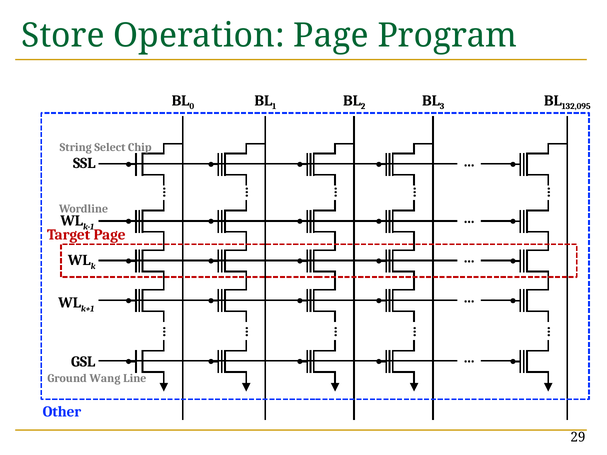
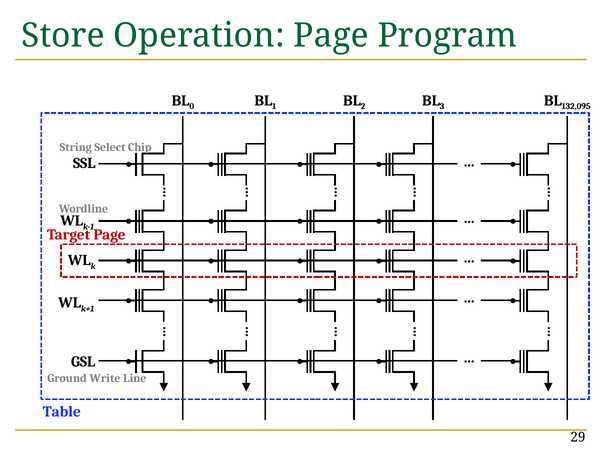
Wang: Wang -> Write
Other: Other -> Table
